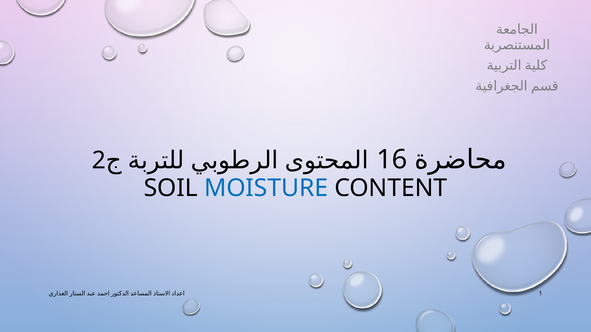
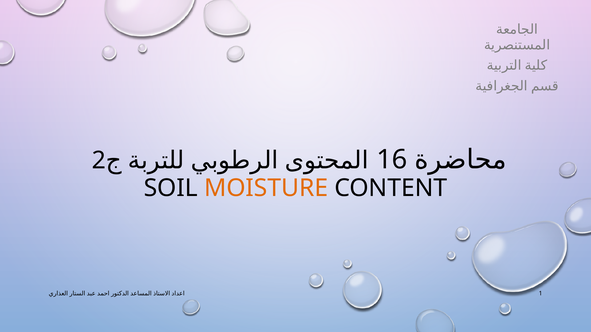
MOISTURE colour: blue -> orange
